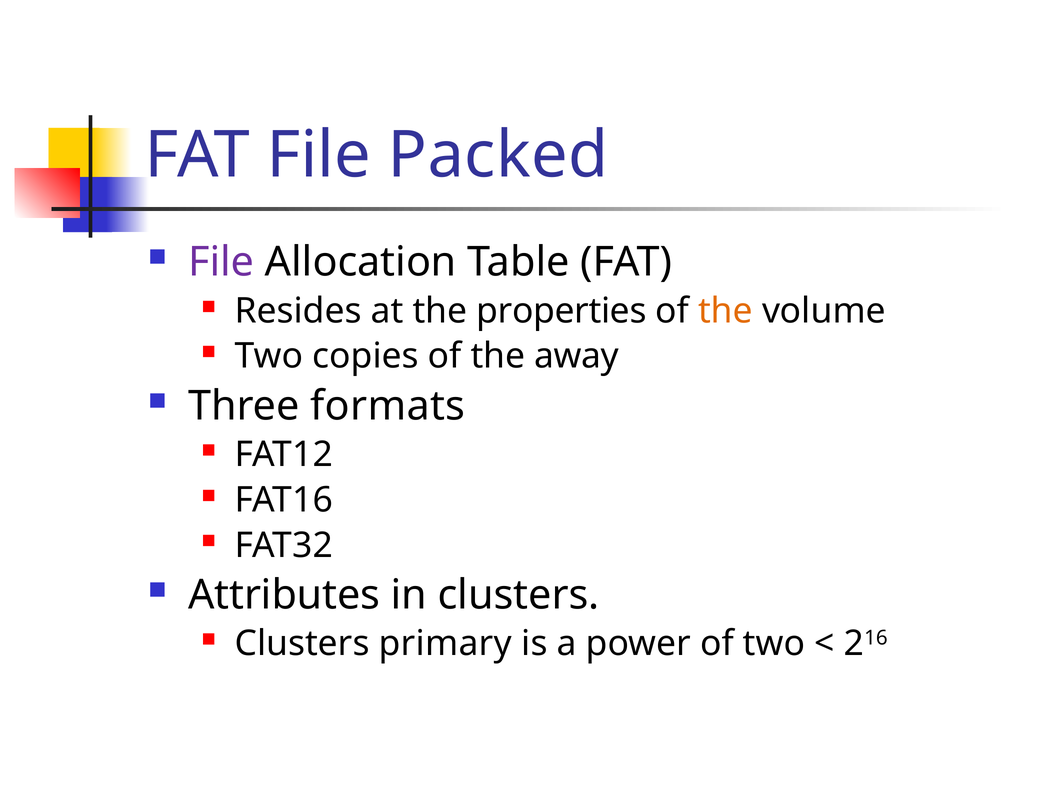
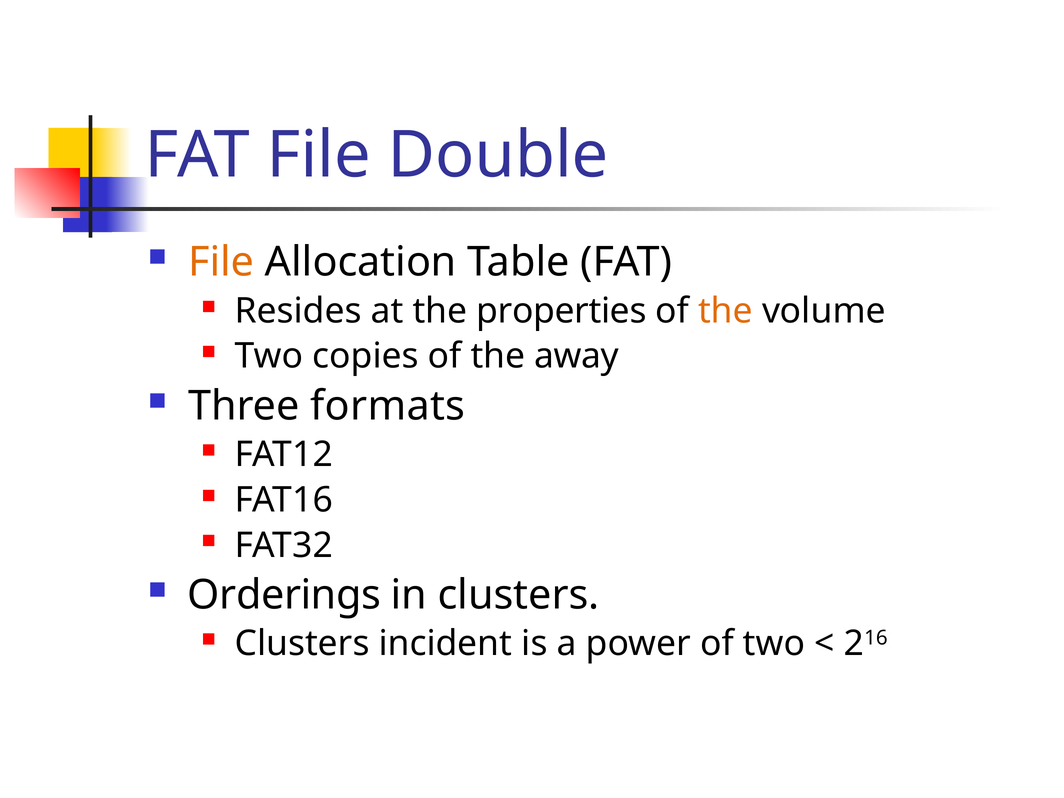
Packed: Packed -> Double
File at (221, 262) colour: purple -> orange
Attributes: Attributes -> Orderings
primary: primary -> incident
